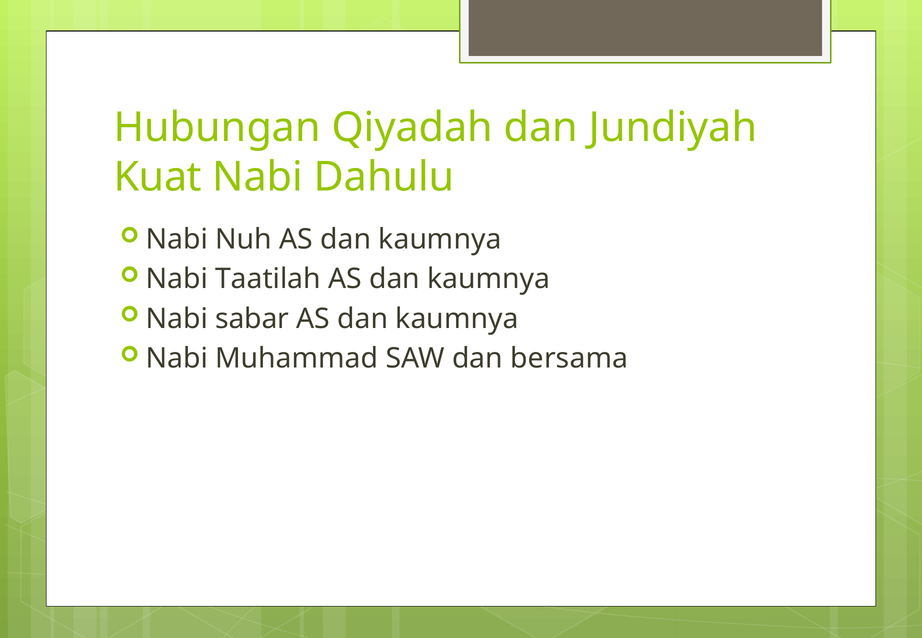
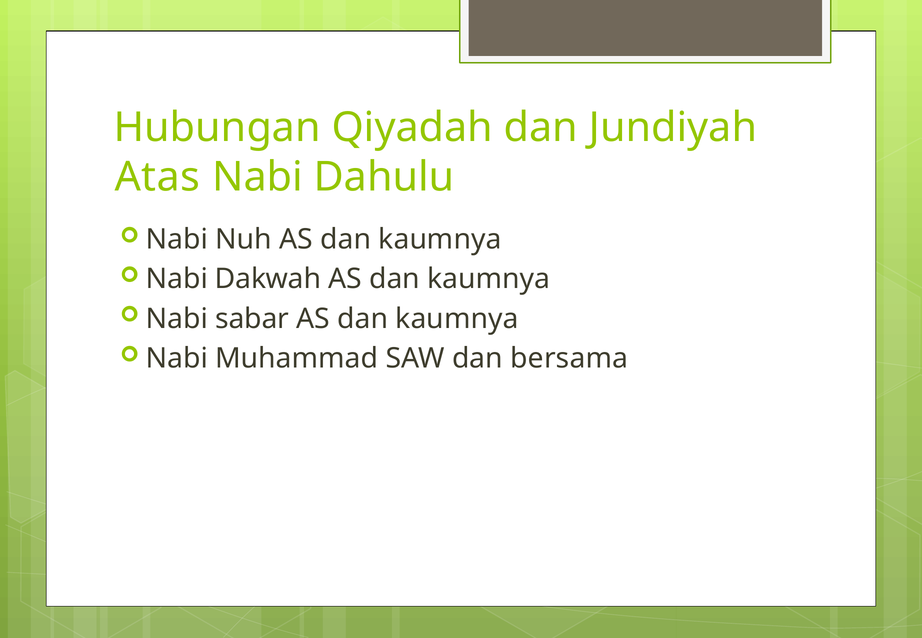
Kuat: Kuat -> Atas
Taatilah: Taatilah -> Dakwah
